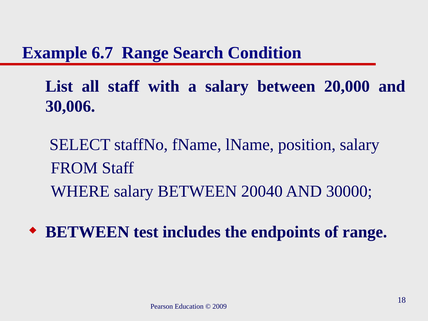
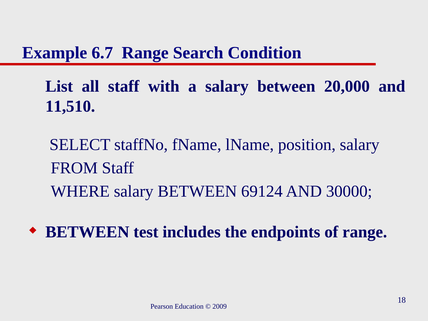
30,006: 30,006 -> 11,510
20040: 20040 -> 69124
